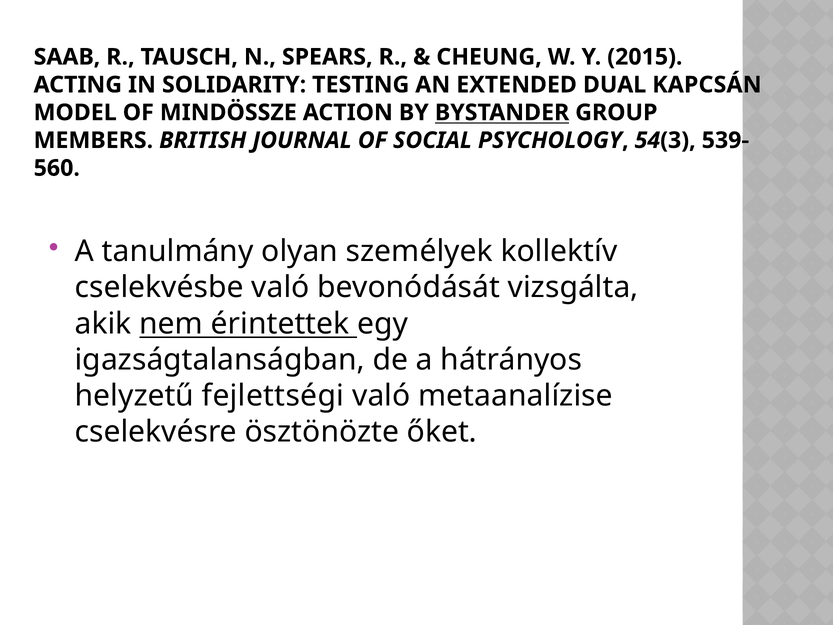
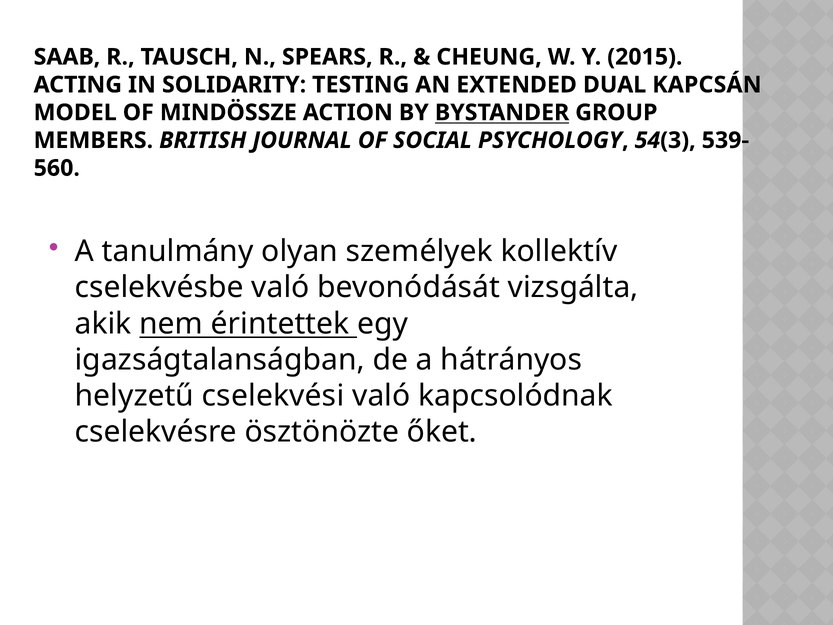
fejlettségi: fejlettségi -> cselekvési
metaanalízise: metaanalízise -> kapcsolódnak
